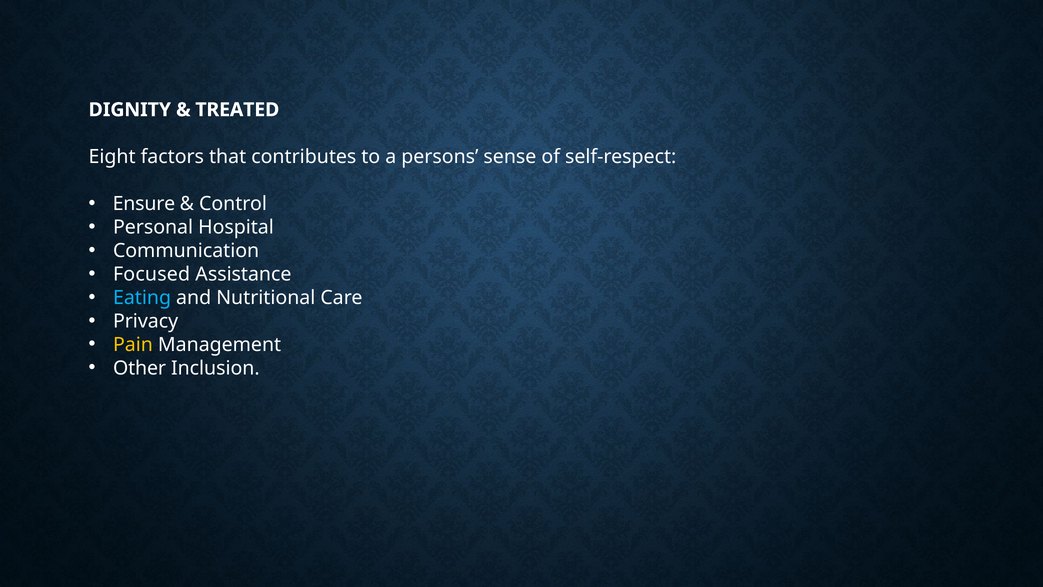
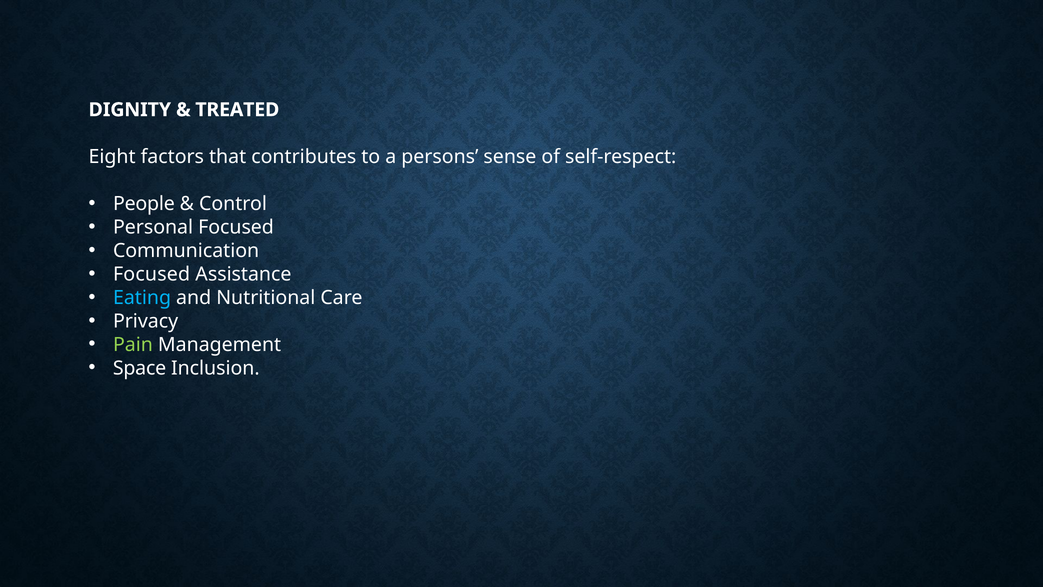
Ensure: Ensure -> People
Personal Hospital: Hospital -> Focused
Pain colour: yellow -> light green
Other: Other -> Space
